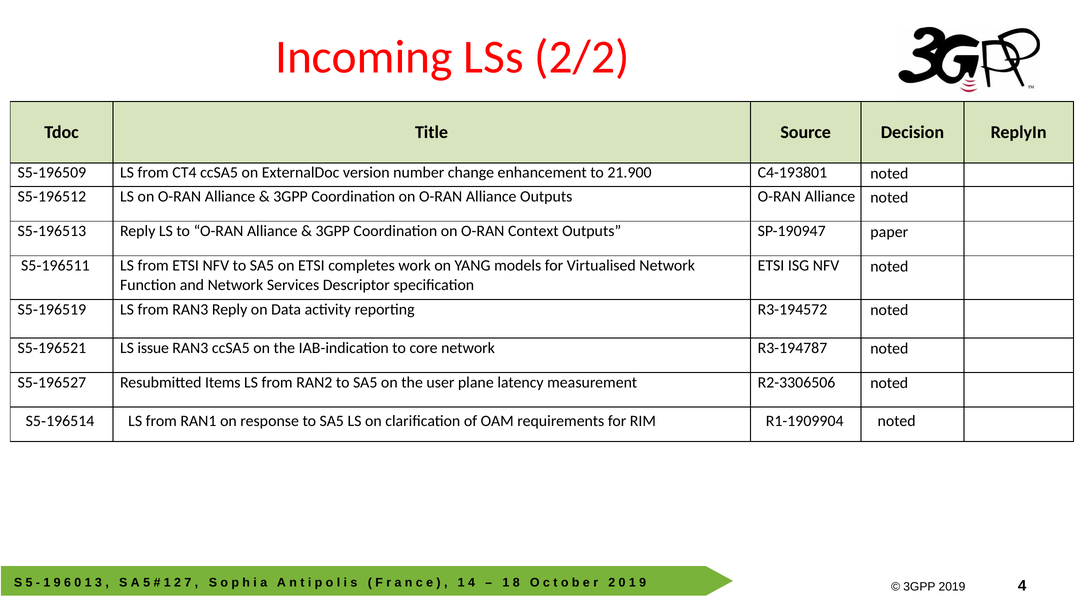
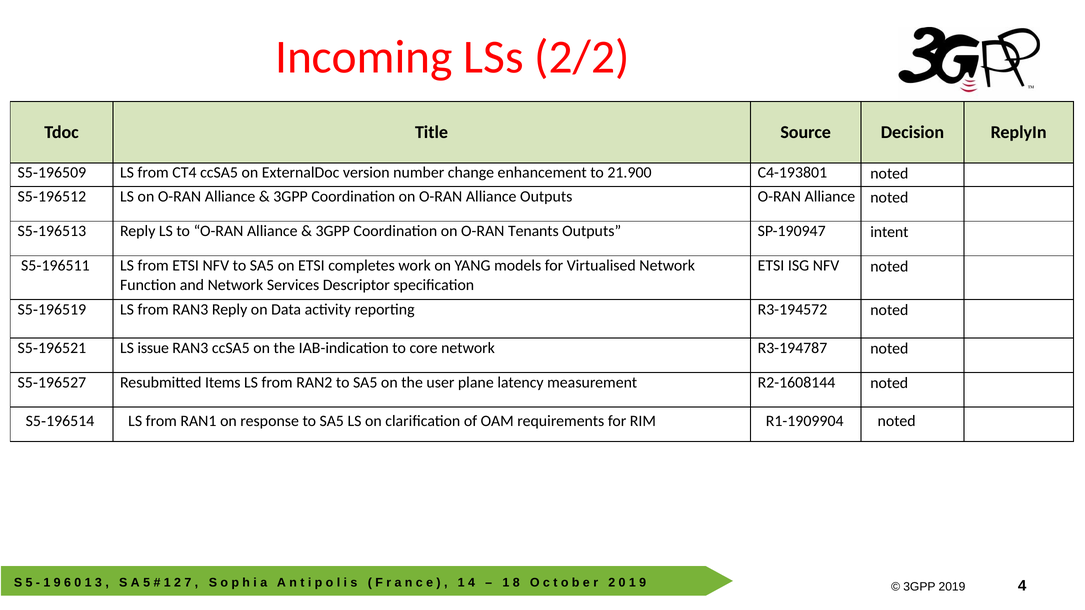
Context: Context -> Tenants
paper: paper -> intent
R2-3306506: R2-3306506 -> R2-1608144
